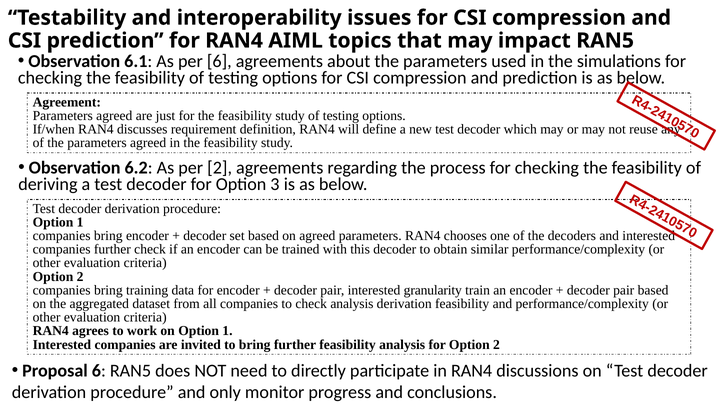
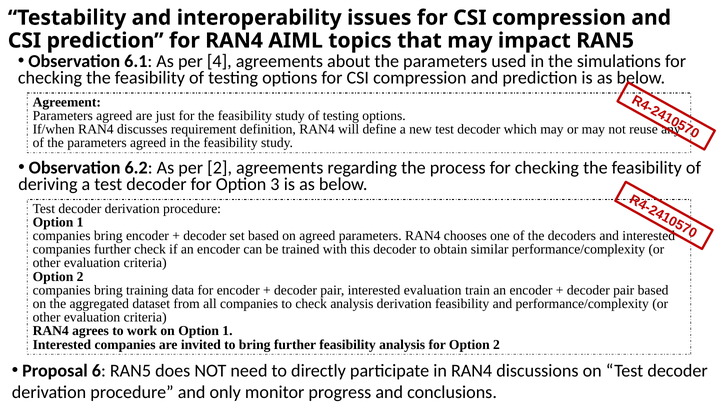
per 6: 6 -> 4
interested granularity: granularity -> evaluation
